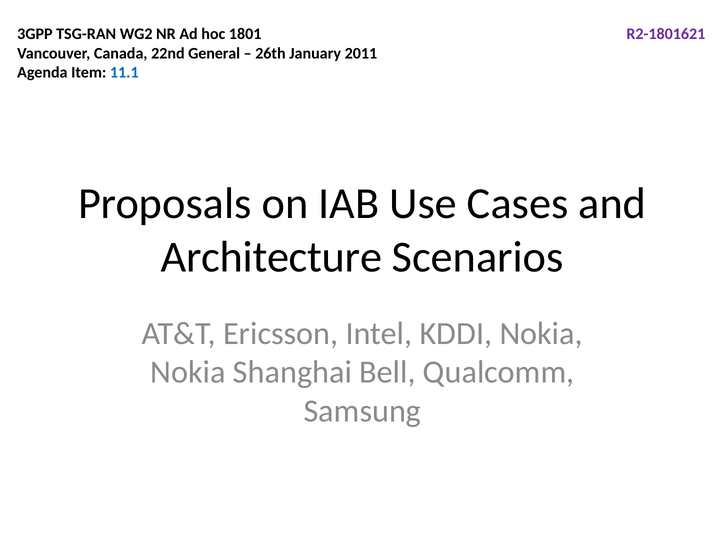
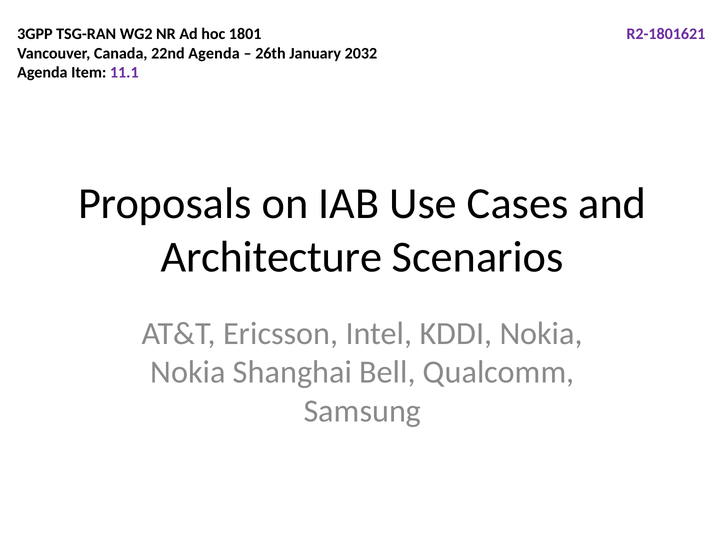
22nd General: General -> Agenda
2011: 2011 -> 2032
11.1 colour: blue -> purple
